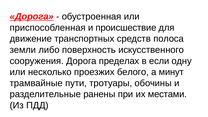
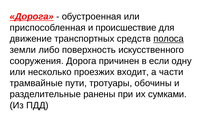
полоса underline: none -> present
пределах: пределах -> причинен
белого: белого -> входит
минут: минут -> части
местами: местами -> сумками
